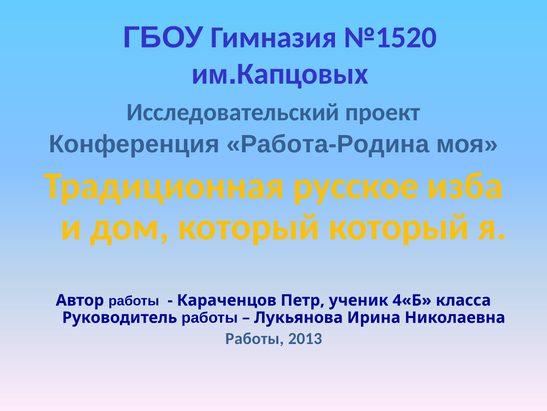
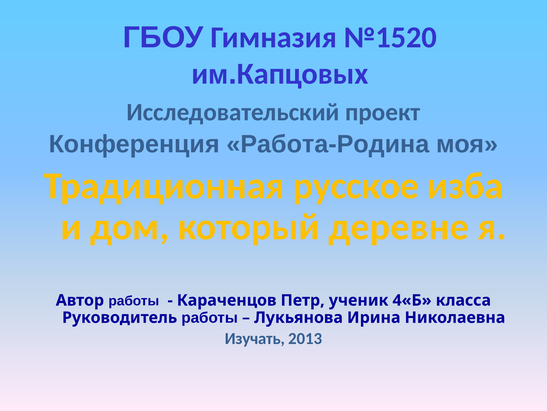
который который: который -> деревне
Работы at (255, 338): Работы -> Изучать
